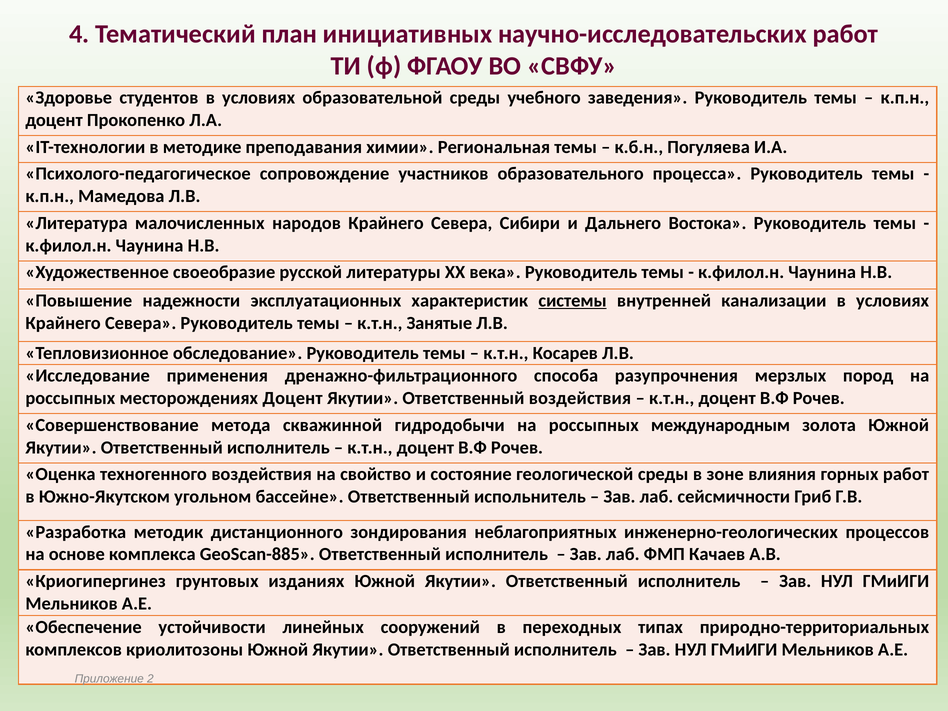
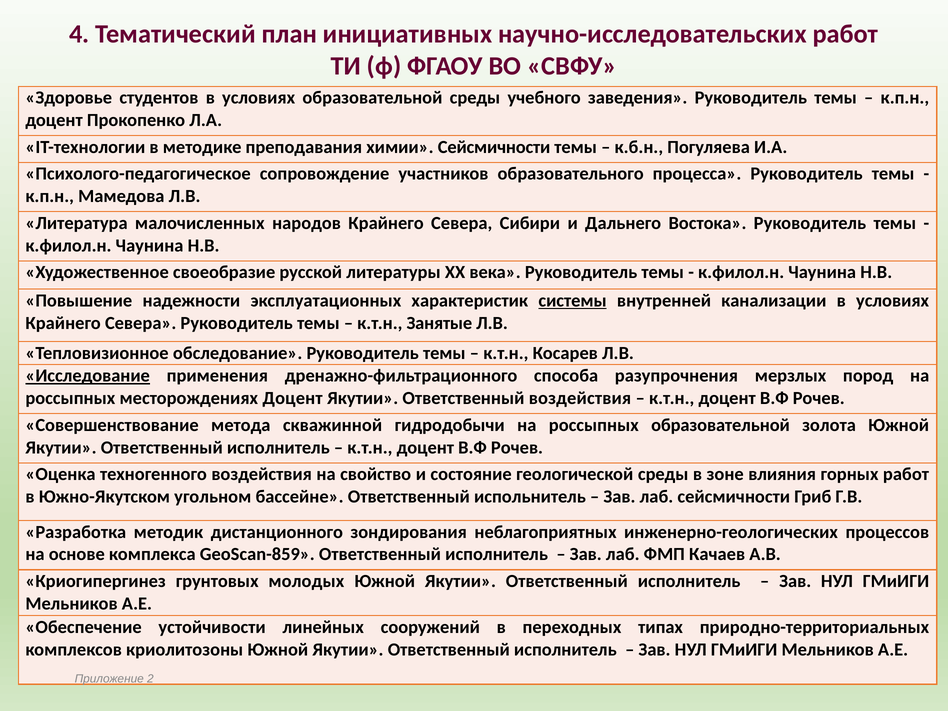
химии Региональная: Региональная -> Сейсмичности
Исследование underline: none -> present
россыпных международным: международным -> образовательной
GeoScan-885: GeoScan-885 -> GeoScan-859
изданиях: изданиях -> молодых
